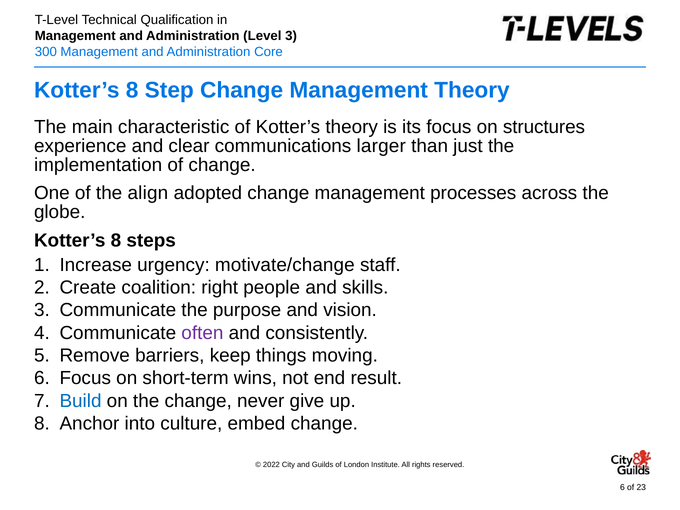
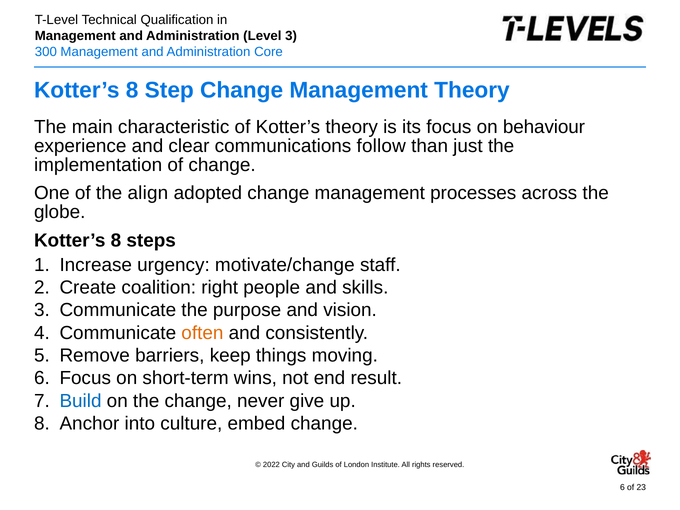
structures: structures -> behaviour
larger: larger -> follow
often colour: purple -> orange
